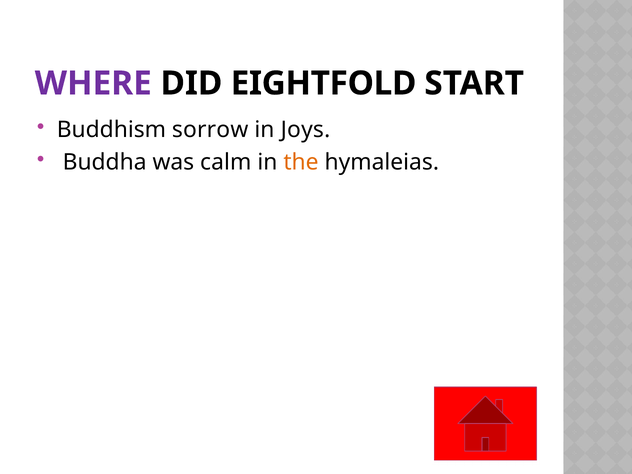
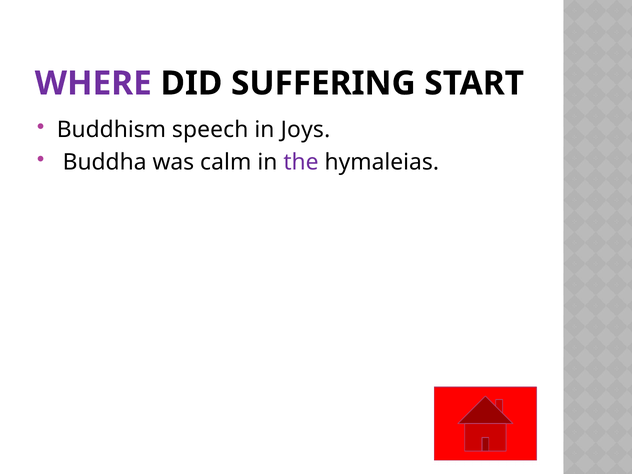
EIGHTFOLD: EIGHTFOLD -> SUFFERING
sorrow: sorrow -> speech
the colour: orange -> purple
